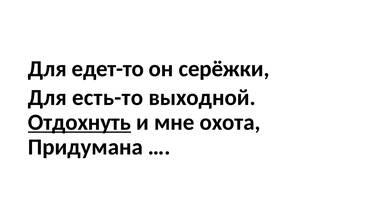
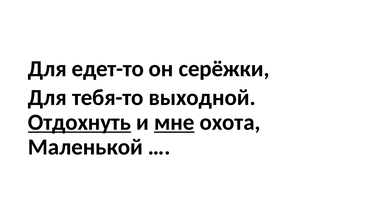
есть-то: есть-то -> тебя-то
мне underline: none -> present
Придумана: Придумана -> Маленькой
